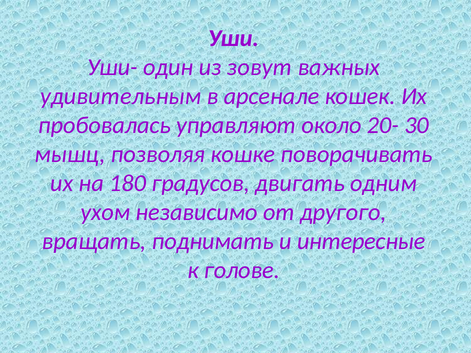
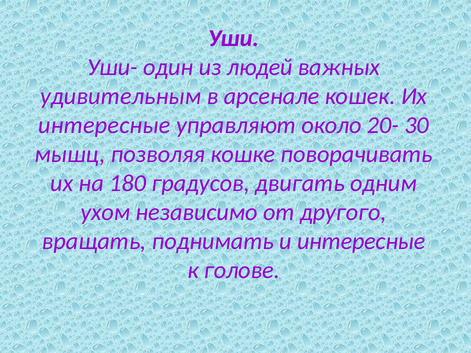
зовут: зовут -> людей
пробовалась at (105, 125): пробовалась -> интересные
